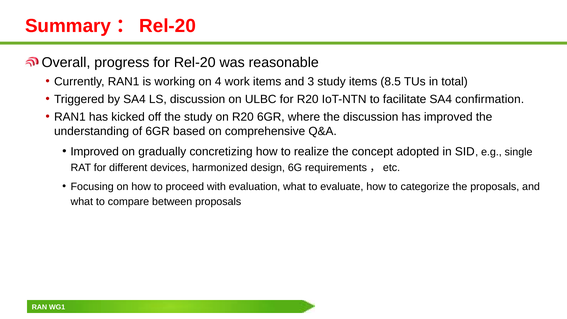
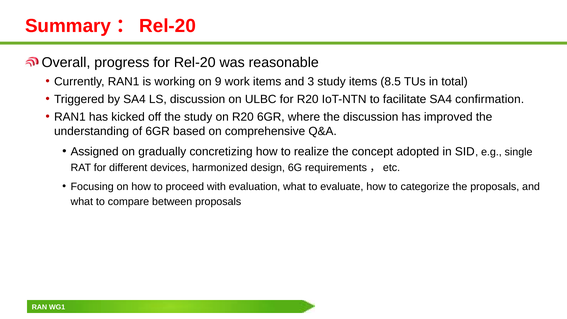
4: 4 -> 9
Improved at (95, 152): Improved -> Assigned
